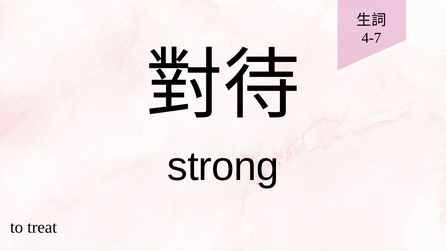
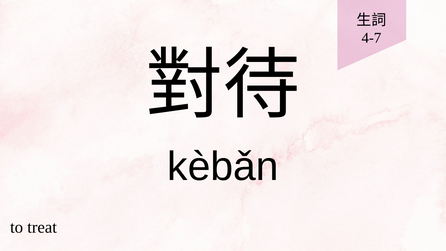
strong: strong -> kèbǎn
